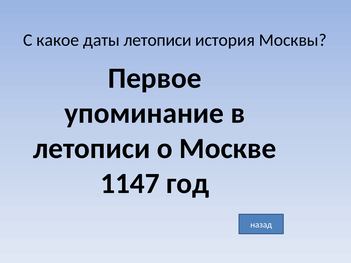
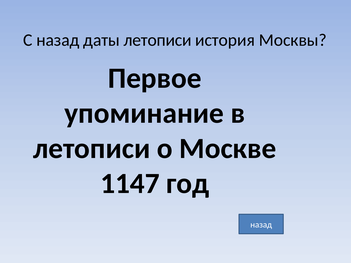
С какое: какое -> назад
